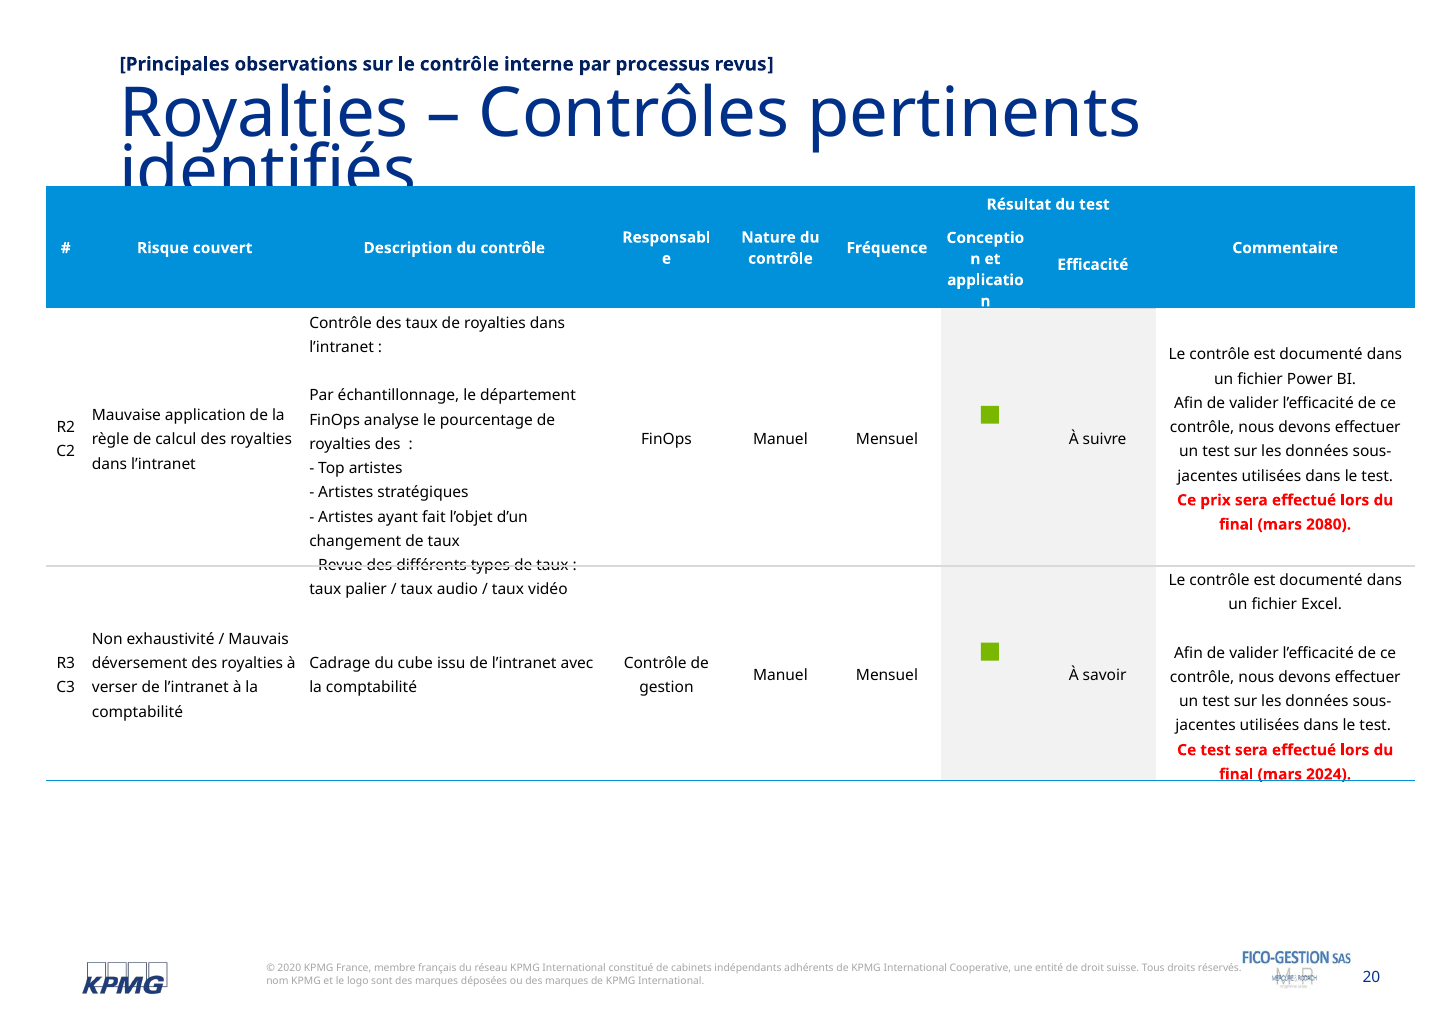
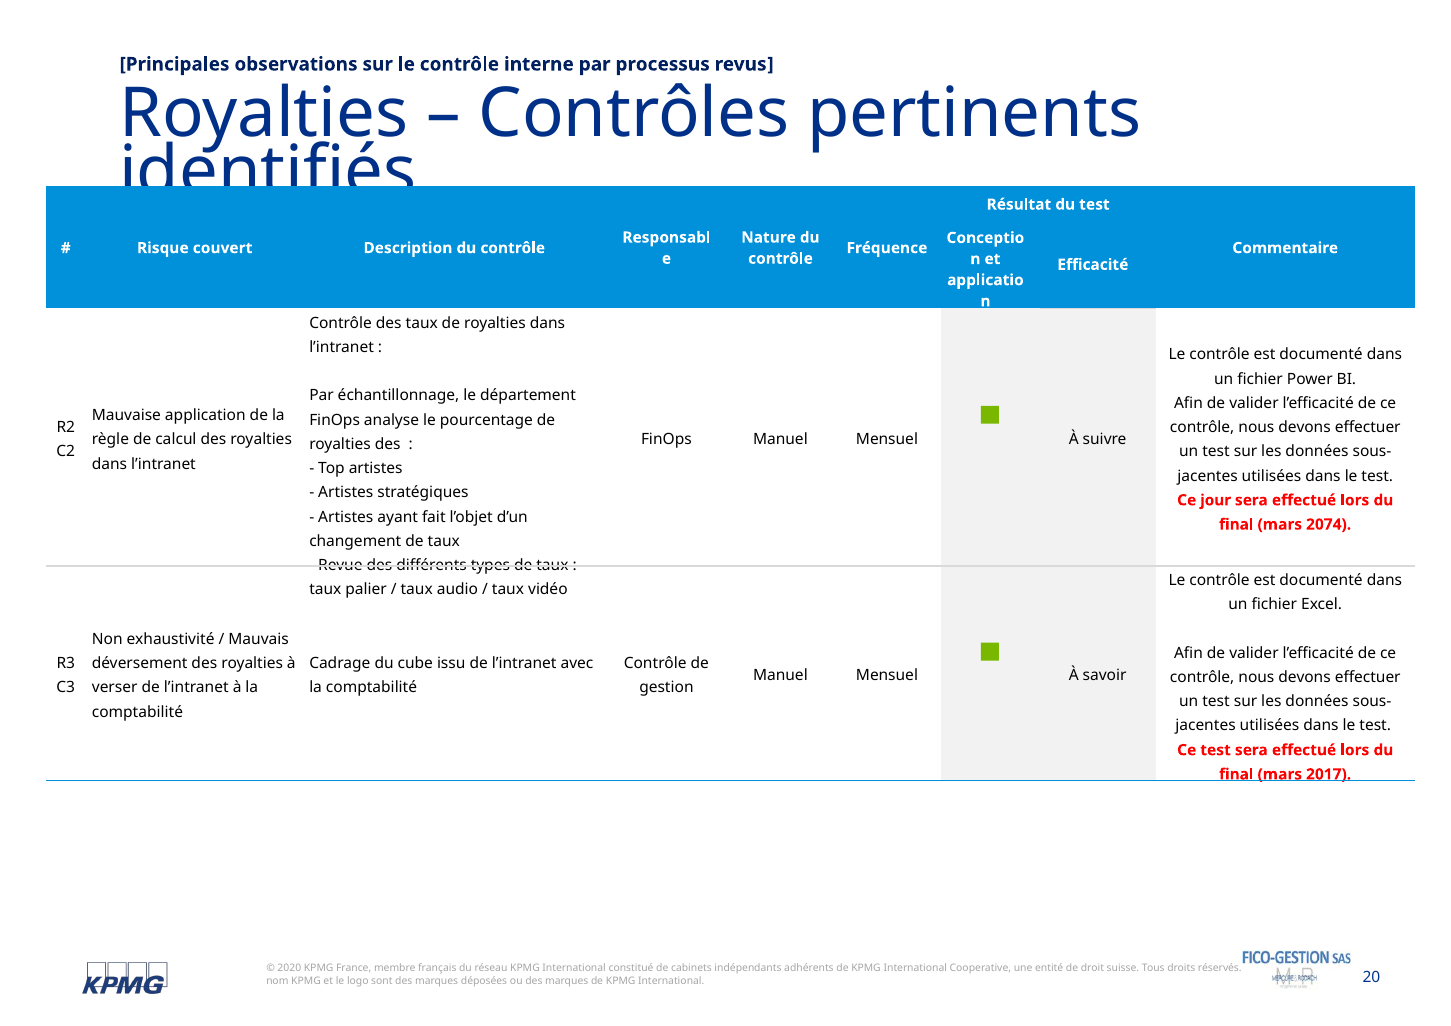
prix: prix -> jour
2080: 2080 -> 2074
2024: 2024 -> 2017
